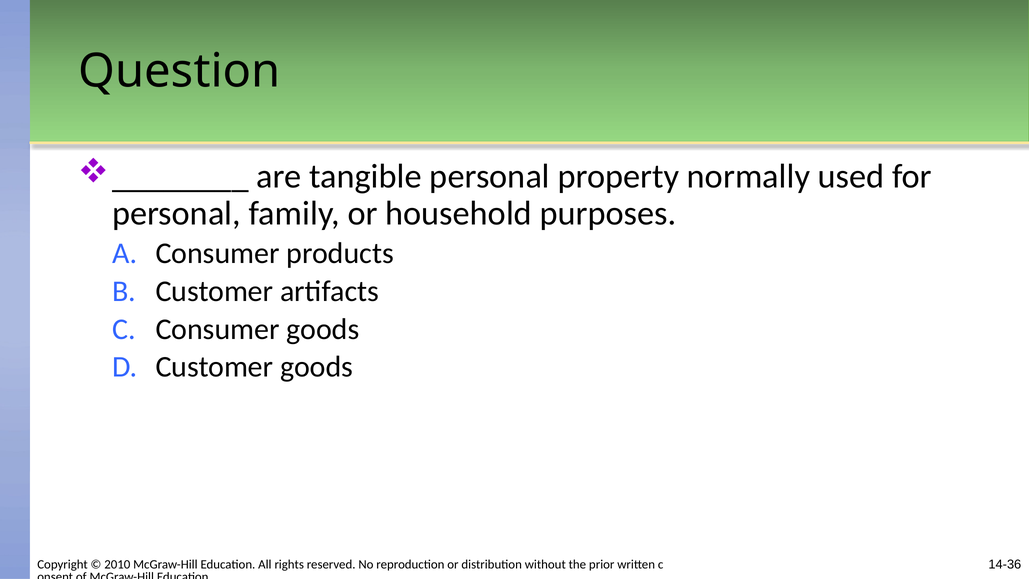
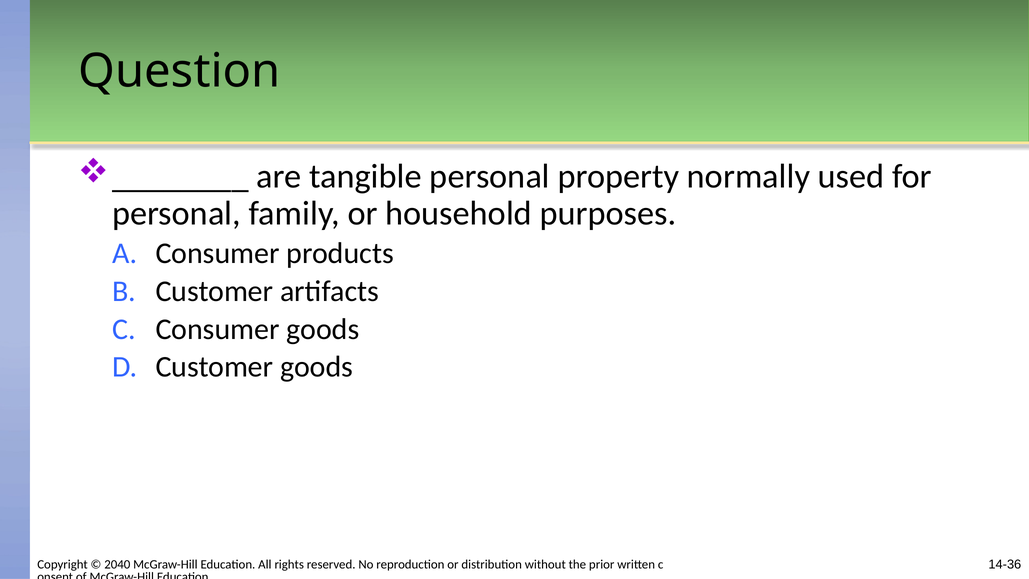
2010: 2010 -> 2040
